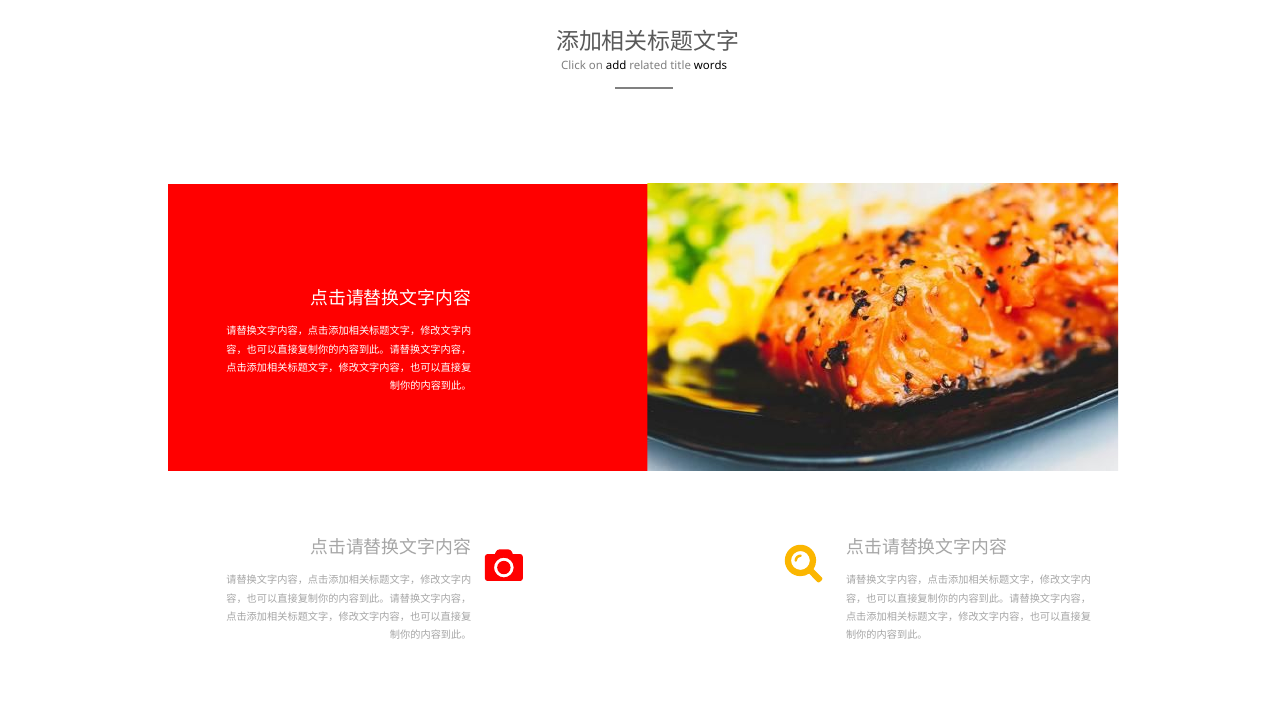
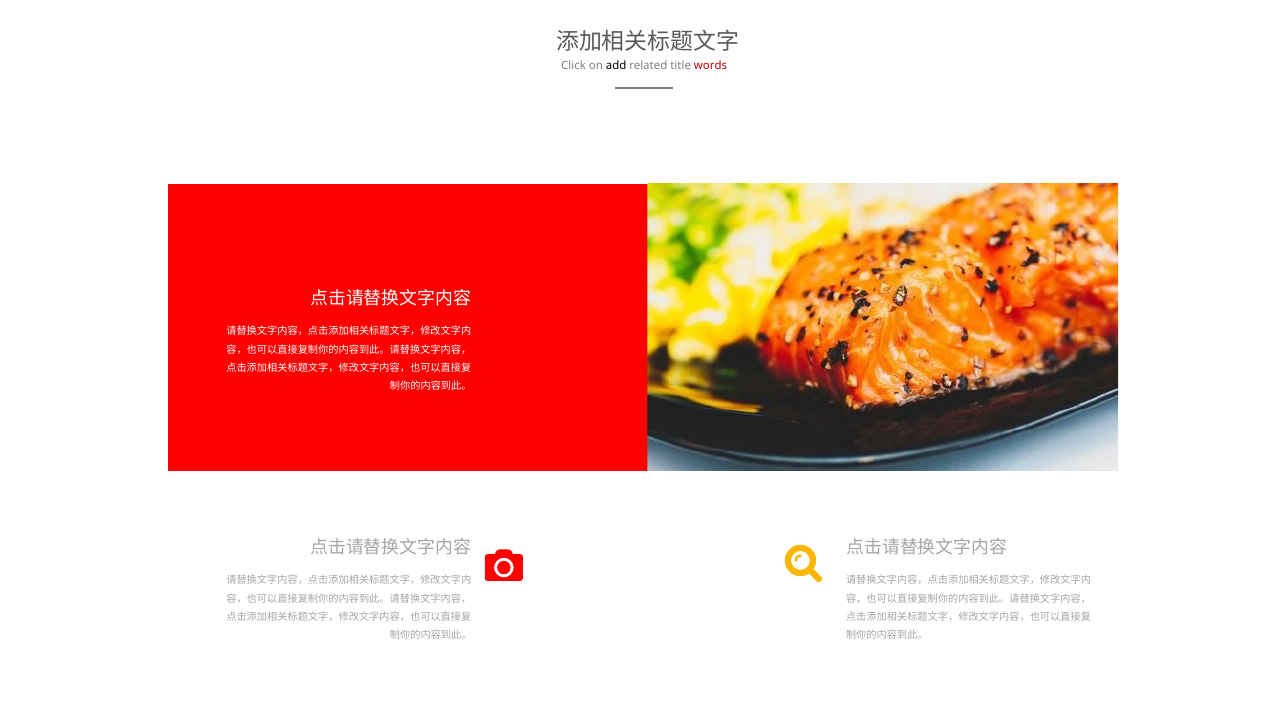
words colour: black -> red
